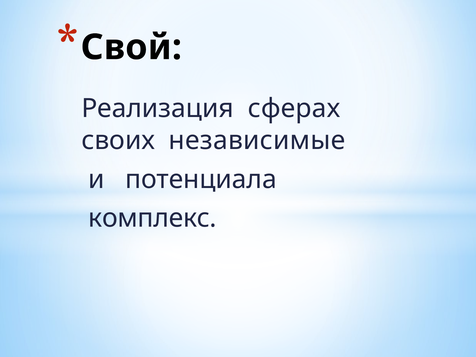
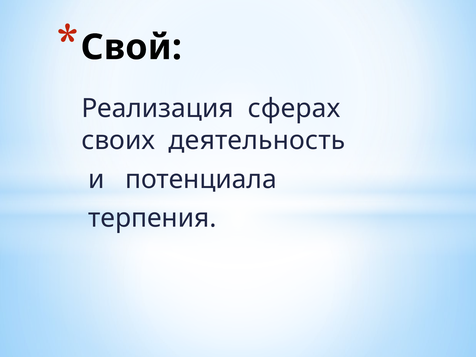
независимые: независимые -> деятельность
комплекс: комплекс -> терпения
